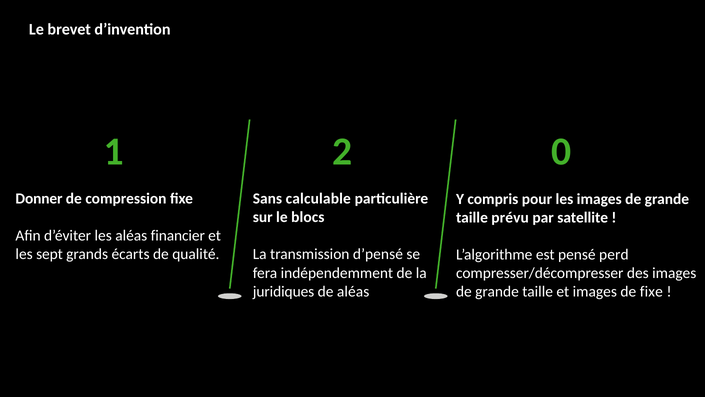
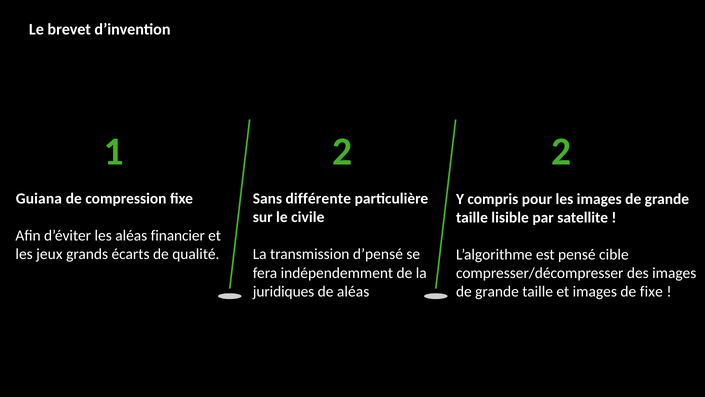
2 0: 0 -> 2
Donner: Donner -> Guiana
calculable: calculable -> différente
blocs: blocs -> civile
prévu: prévu -> lisible
sept: sept -> jeux
perd: perd -> cible
